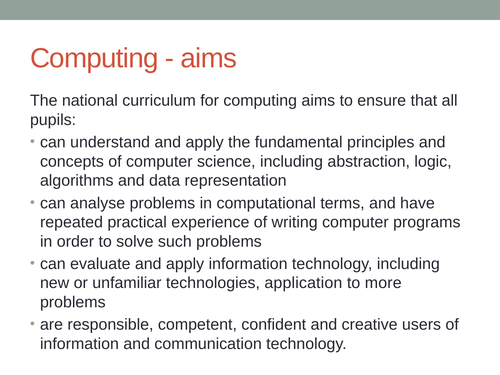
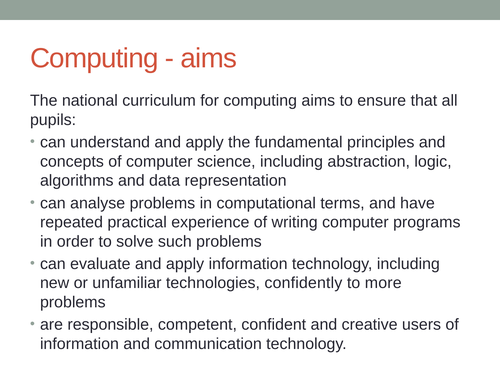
application: application -> confidently
